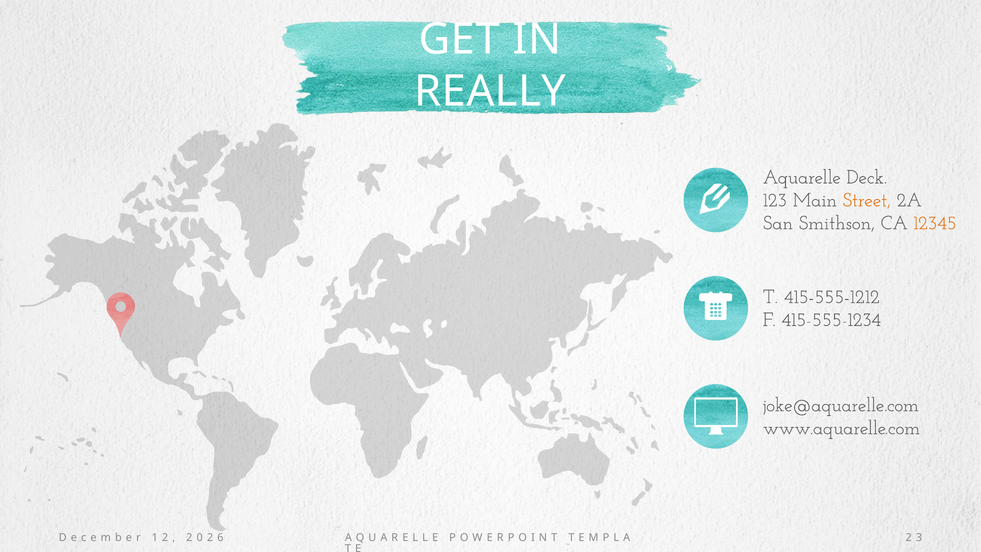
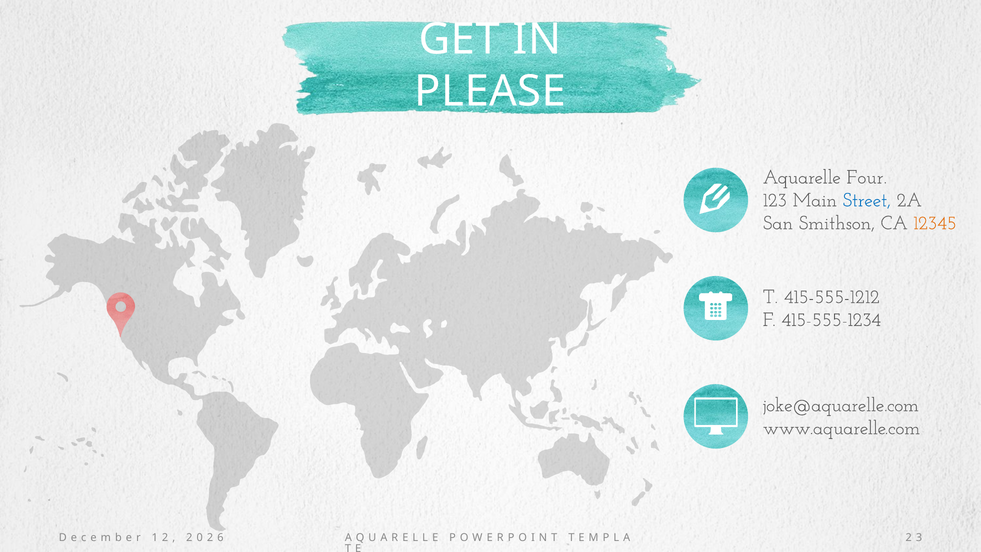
REALLY: REALLY -> PLEASE
Deck: Deck -> Four
Street colour: orange -> blue
